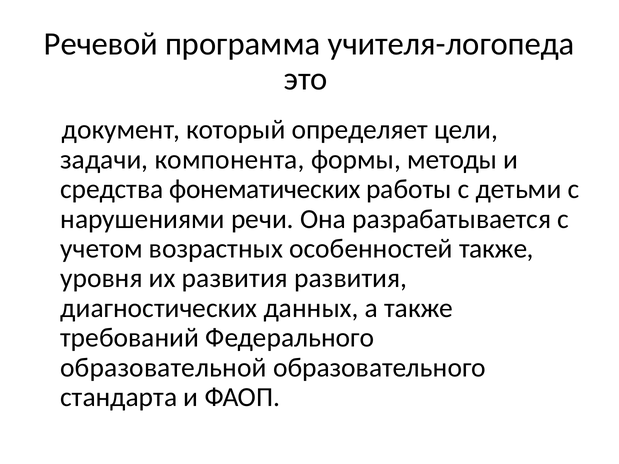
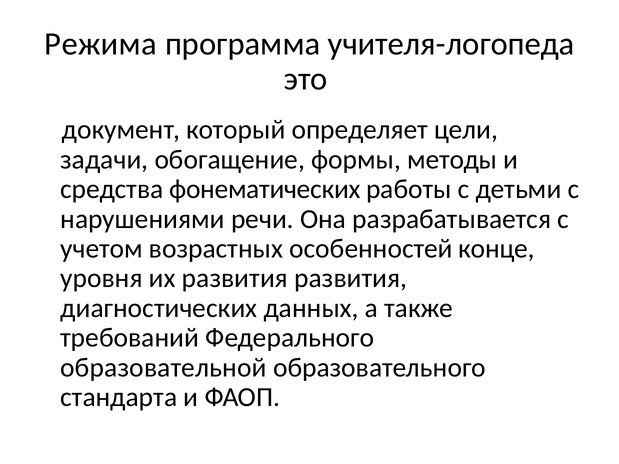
Речевой: Речевой -> Режима
компонента: компонента -> обогащение
особенностей также: также -> конце
